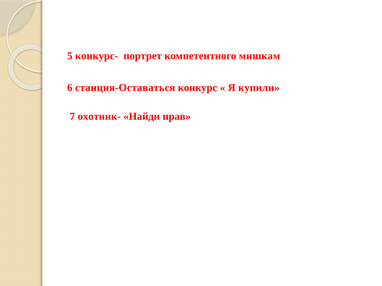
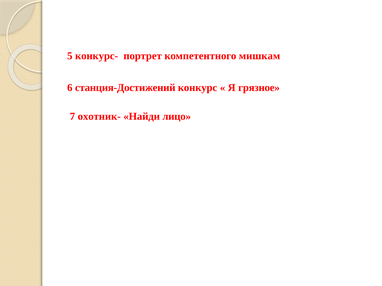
станция-Оставаться: станция-Оставаться -> станция-Достижений
купили: купили -> грязное
прав: прав -> лицо
